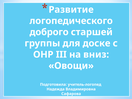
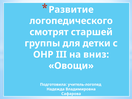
доброго: доброго -> смотрят
доске: доске -> детки
